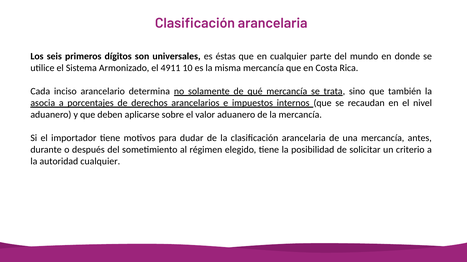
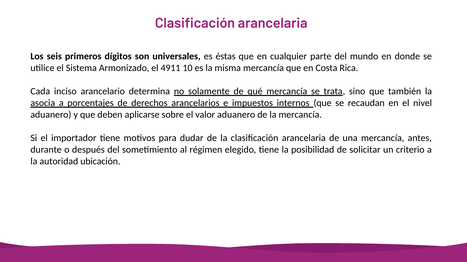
autoridad cualquier: cualquier -> ubicación
